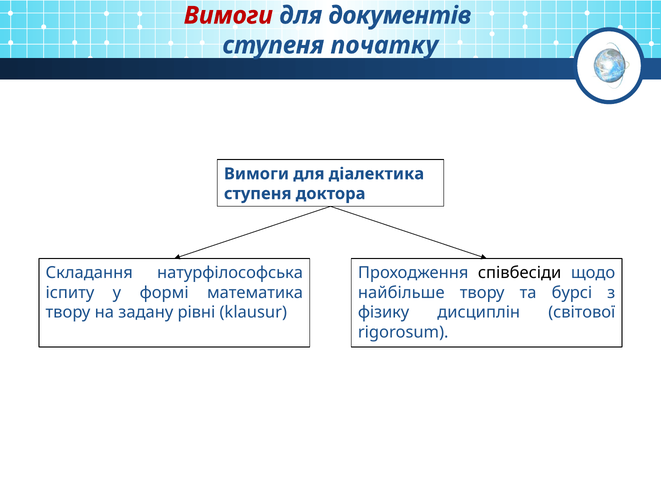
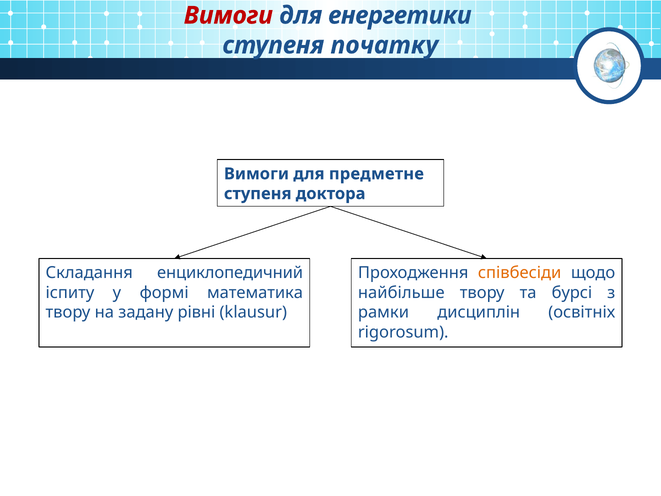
документів: документів -> енергетики
діалектика: діалектика -> предметне
натурфілософська: натурфілософська -> енциклопедичний
співбесіди colour: black -> orange
фізику: фізику -> рамки
світової: світової -> освітніх
